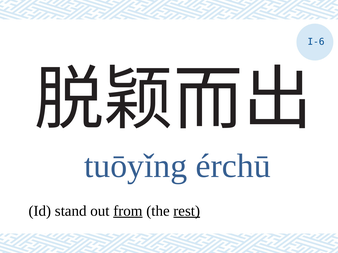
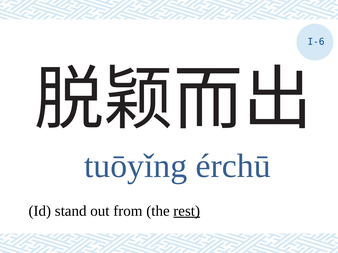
from underline: present -> none
